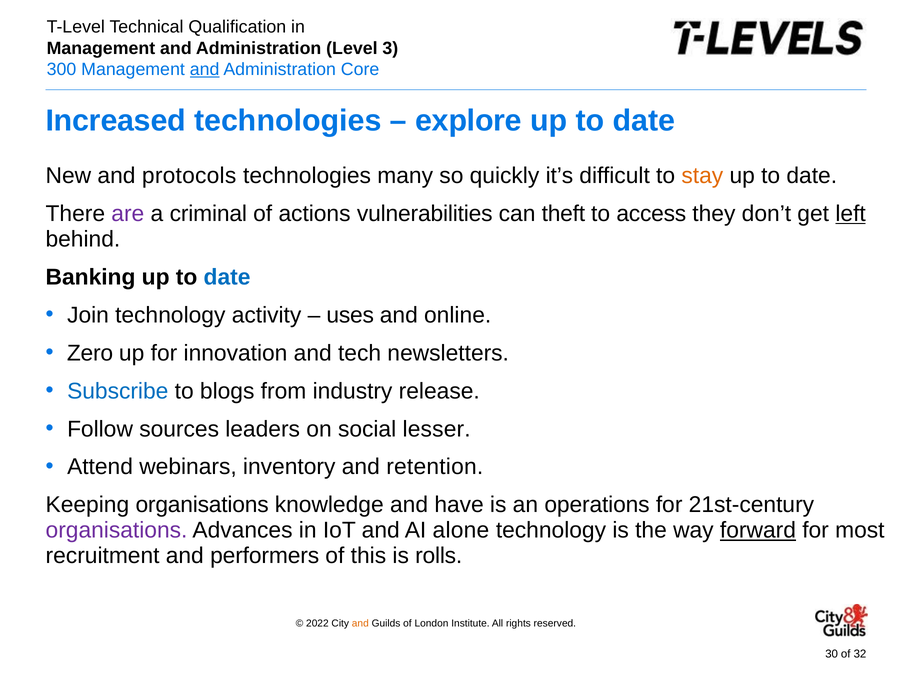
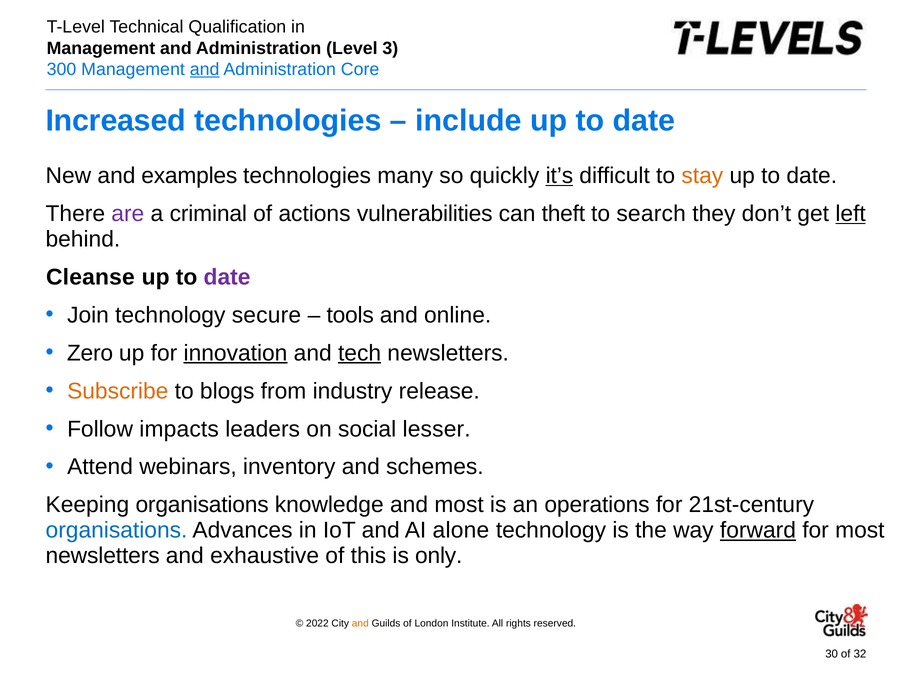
explore: explore -> include
protocols: protocols -> examples
it’s underline: none -> present
access: access -> search
Banking: Banking -> Cleanse
date at (227, 277) colour: blue -> purple
activity: activity -> secure
uses: uses -> tools
innovation underline: none -> present
tech underline: none -> present
Subscribe colour: blue -> orange
sources: sources -> impacts
retention: retention -> schemes
and have: have -> most
organisations at (116, 530) colour: purple -> blue
recruitment at (103, 556): recruitment -> newsletters
performers: performers -> exhaustive
rolls: rolls -> only
